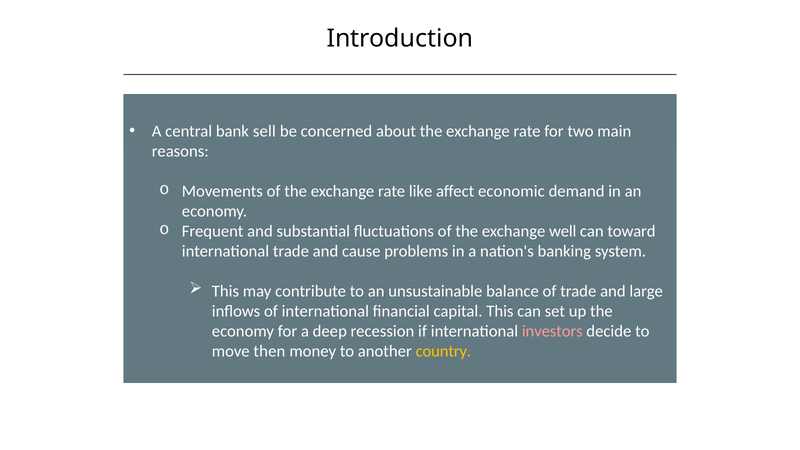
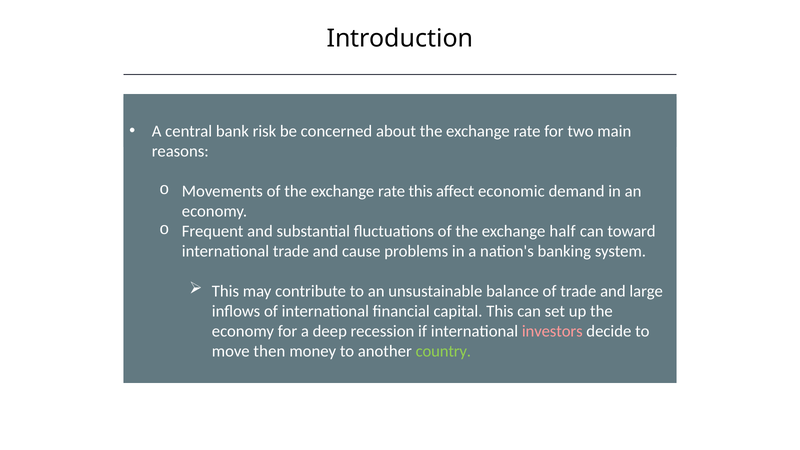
sell: sell -> risk
rate like: like -> this
well: well -> half
country colour: yellow -> light green
